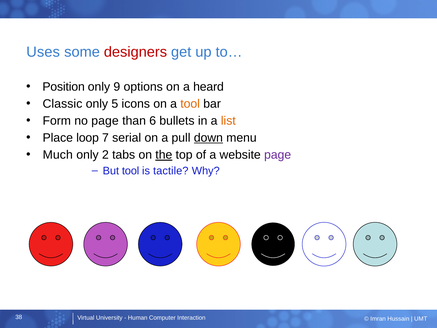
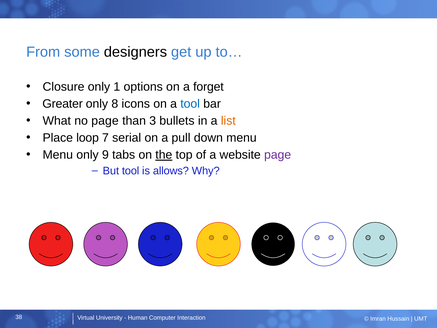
Uses: Uses -> From
designers colour: red -> black
Position: Position -> Closure
9: 9 -> 1
heard: heard -> forget
Classic: Classic -> Greater
5: 5 -> 8
tool at (190, 104) colour: orange -> blue
Form: Form -> What
6: 6 -> 3
down underline: present -> none
Much at (58, 155): Much -> Menu
2: 2 -> 9
tactile: tactile -> allows
